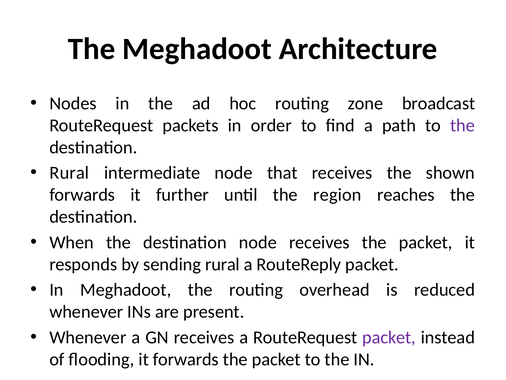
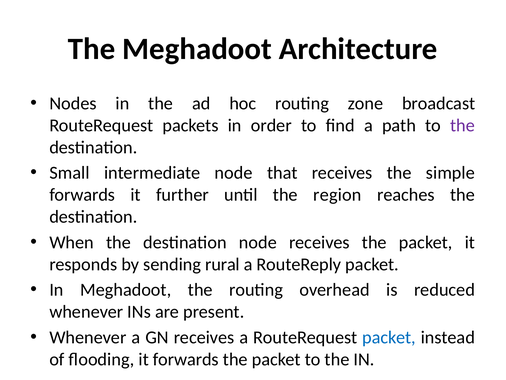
Rural at (69, 173): Rural -> Small
shown: shown -> simple
packet at (389, 337) colour: purple -> blue
